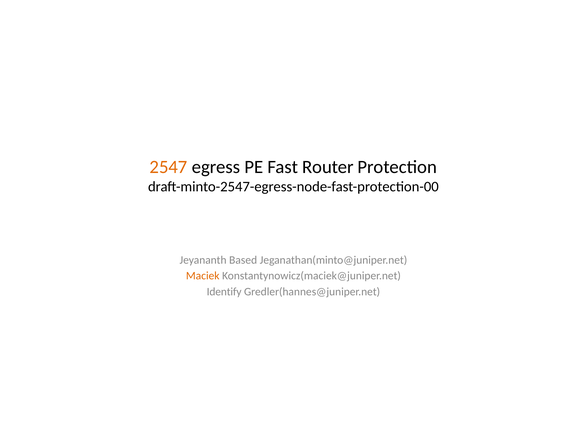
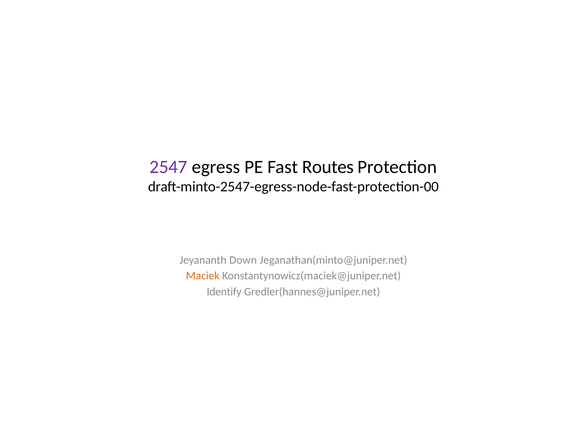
2547 colour: orange -> purple
Router: Router -> Routes
Based: Based -> Down
